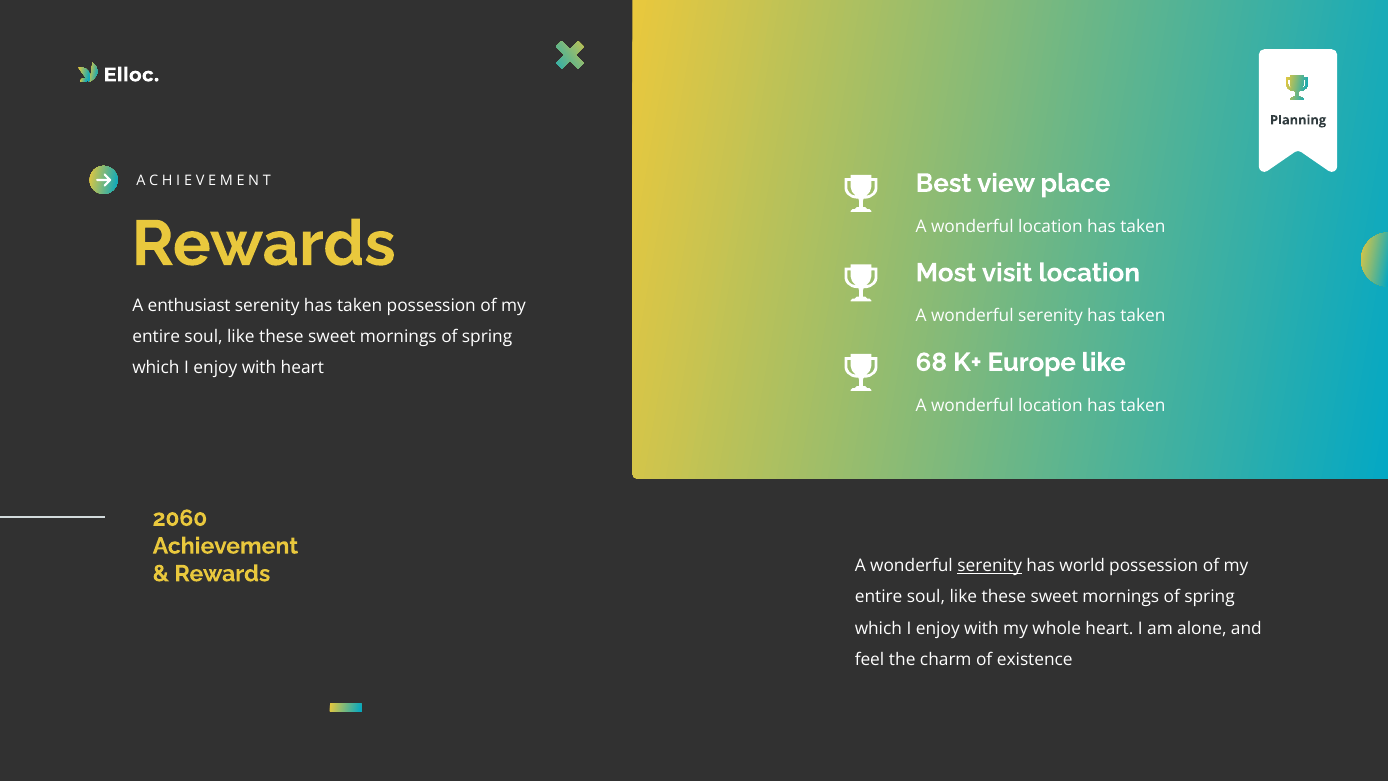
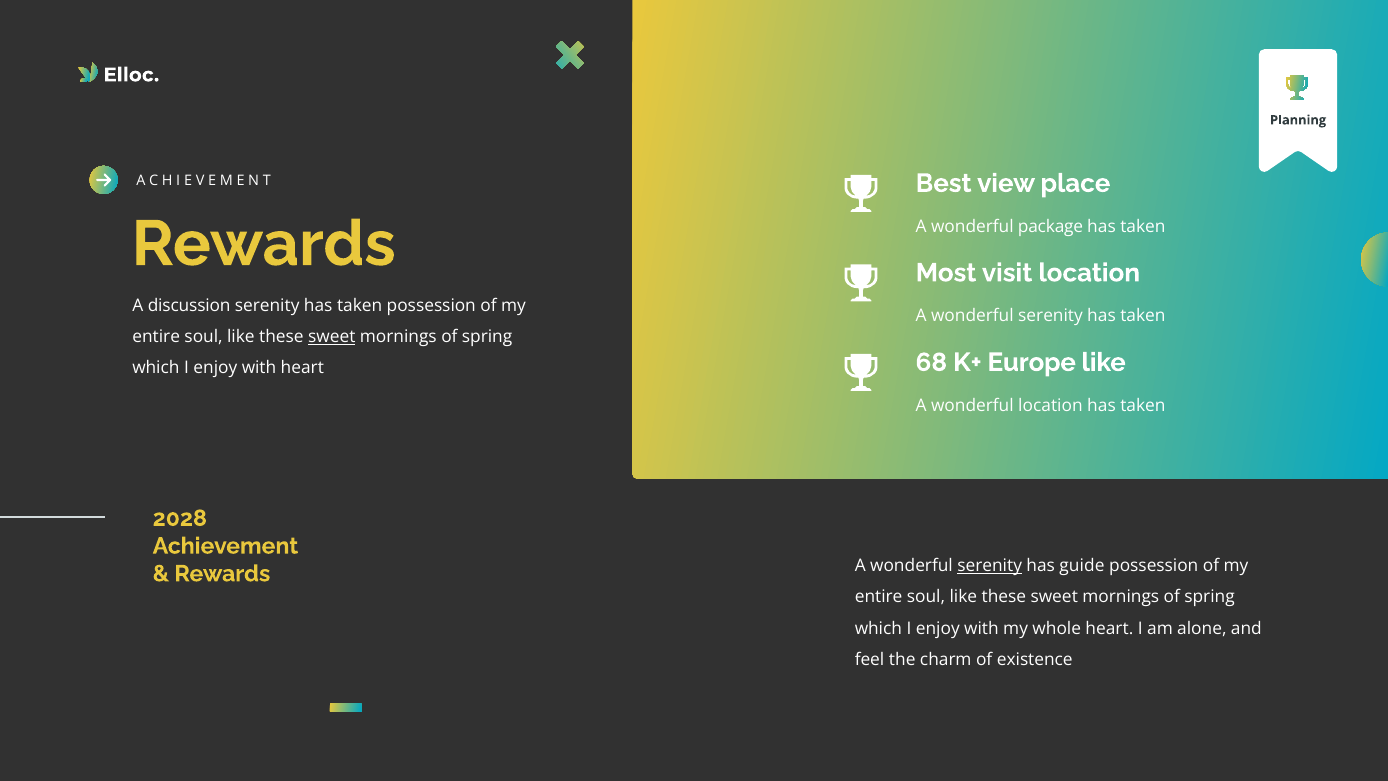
location at (1050, 227): location -> package
enthusiast: enthusiast -> discussion
sweet at (332, 336) underline: none -> present
2060: 2060 -> 2028
world: world -> guide
